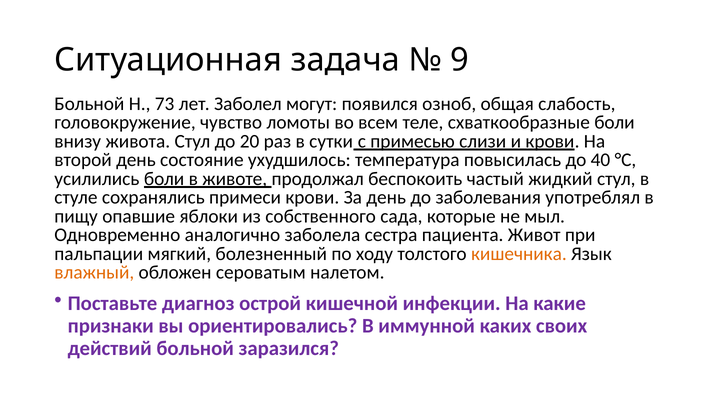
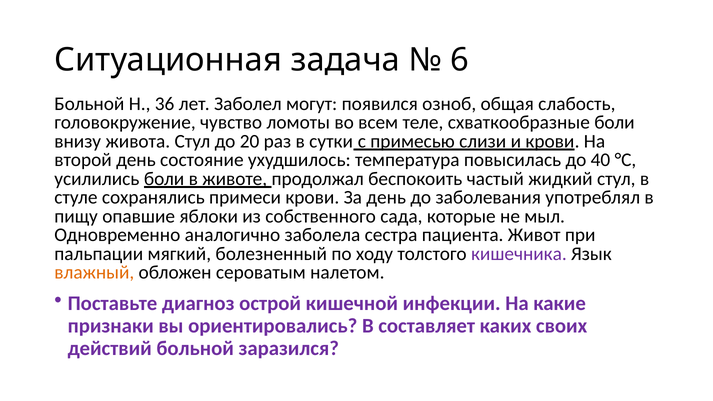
9: 9 -> 6
73: 73 -> 36
кишечника colour: orange -> purple
иммунной: иммунной -> составляет
